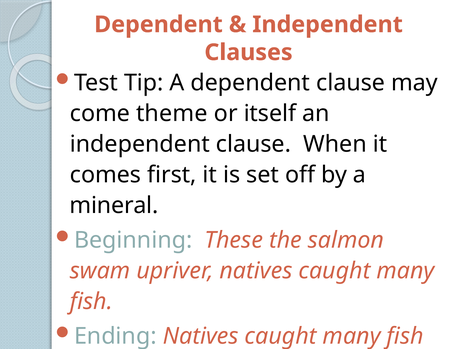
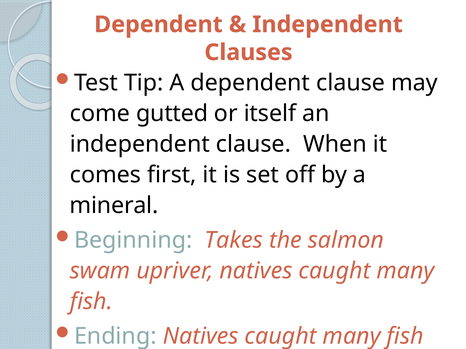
theme: theme -> gutted
These: These -> Takes
